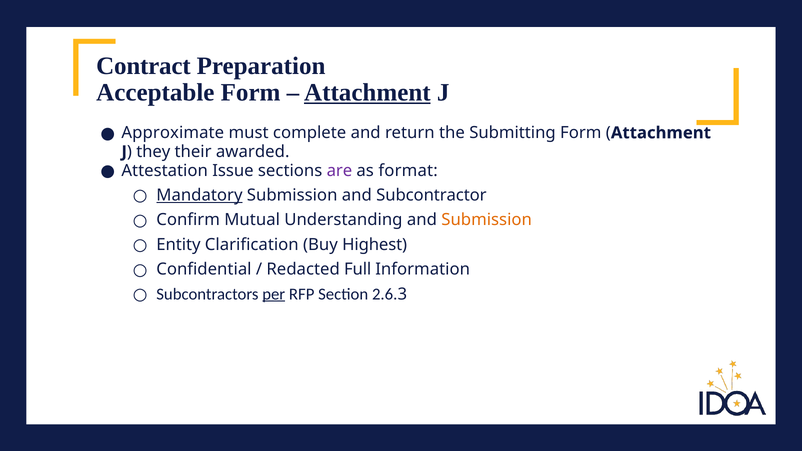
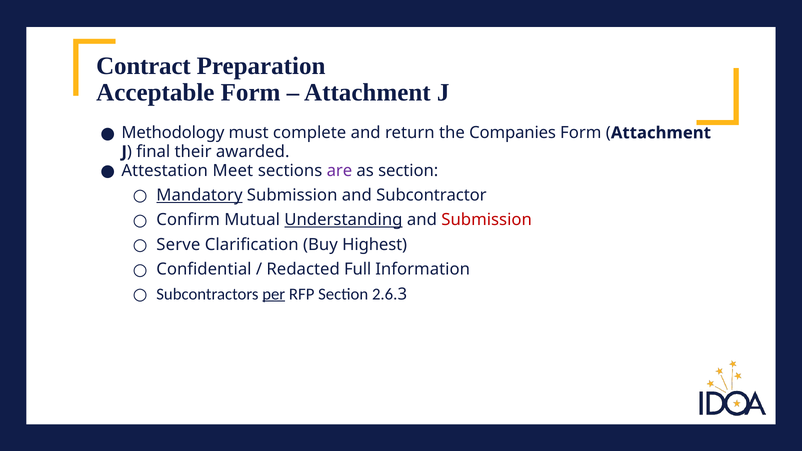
Attachment at (367, 93) underline: present -> none
Approximate: Approximate -> Methodology
Submitting: Submitting -> Companies
they: they -> final
Issue: Issue -> Meet
as format: format -> section
Understanding underline: none -> present
Submission at (487, 220) colour: orange -> red
Entity: Entity -> Serve
